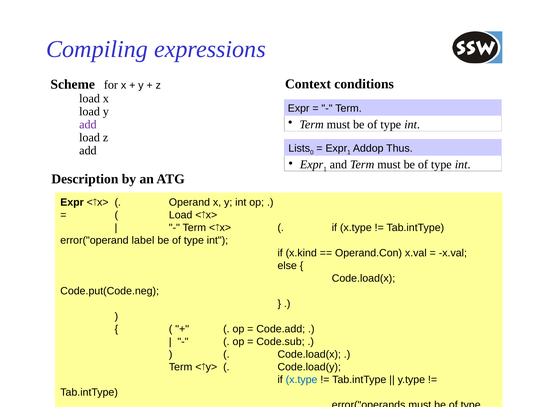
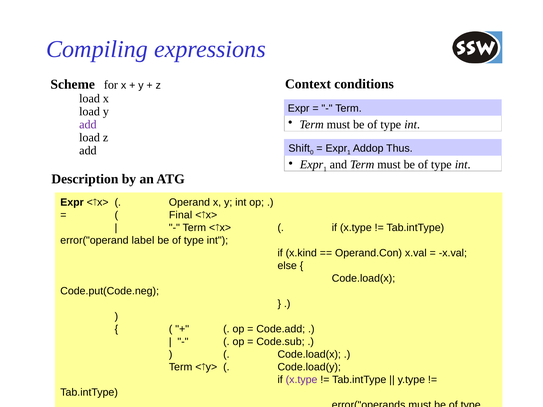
Lists: Lists -> Shift
Load at (181, 215): Load -> Final
x.type at (302, 380) colour: blue -> purple
